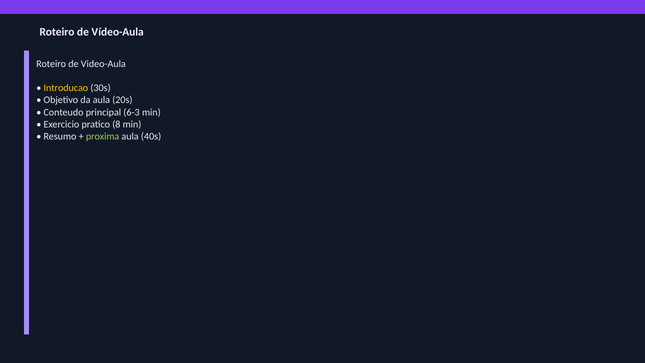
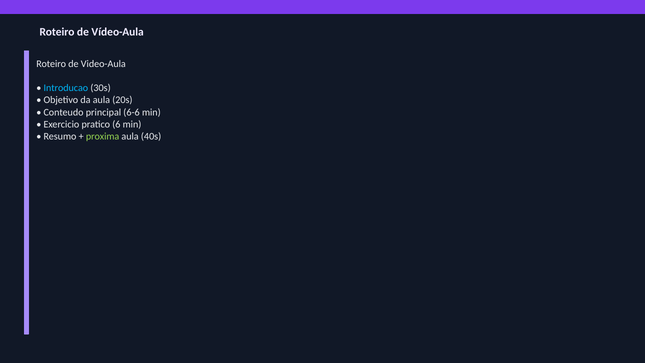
Introducao colour: yellow -> light blue
6-3: 6-3 -> 6-6
8: 8 -> 6
